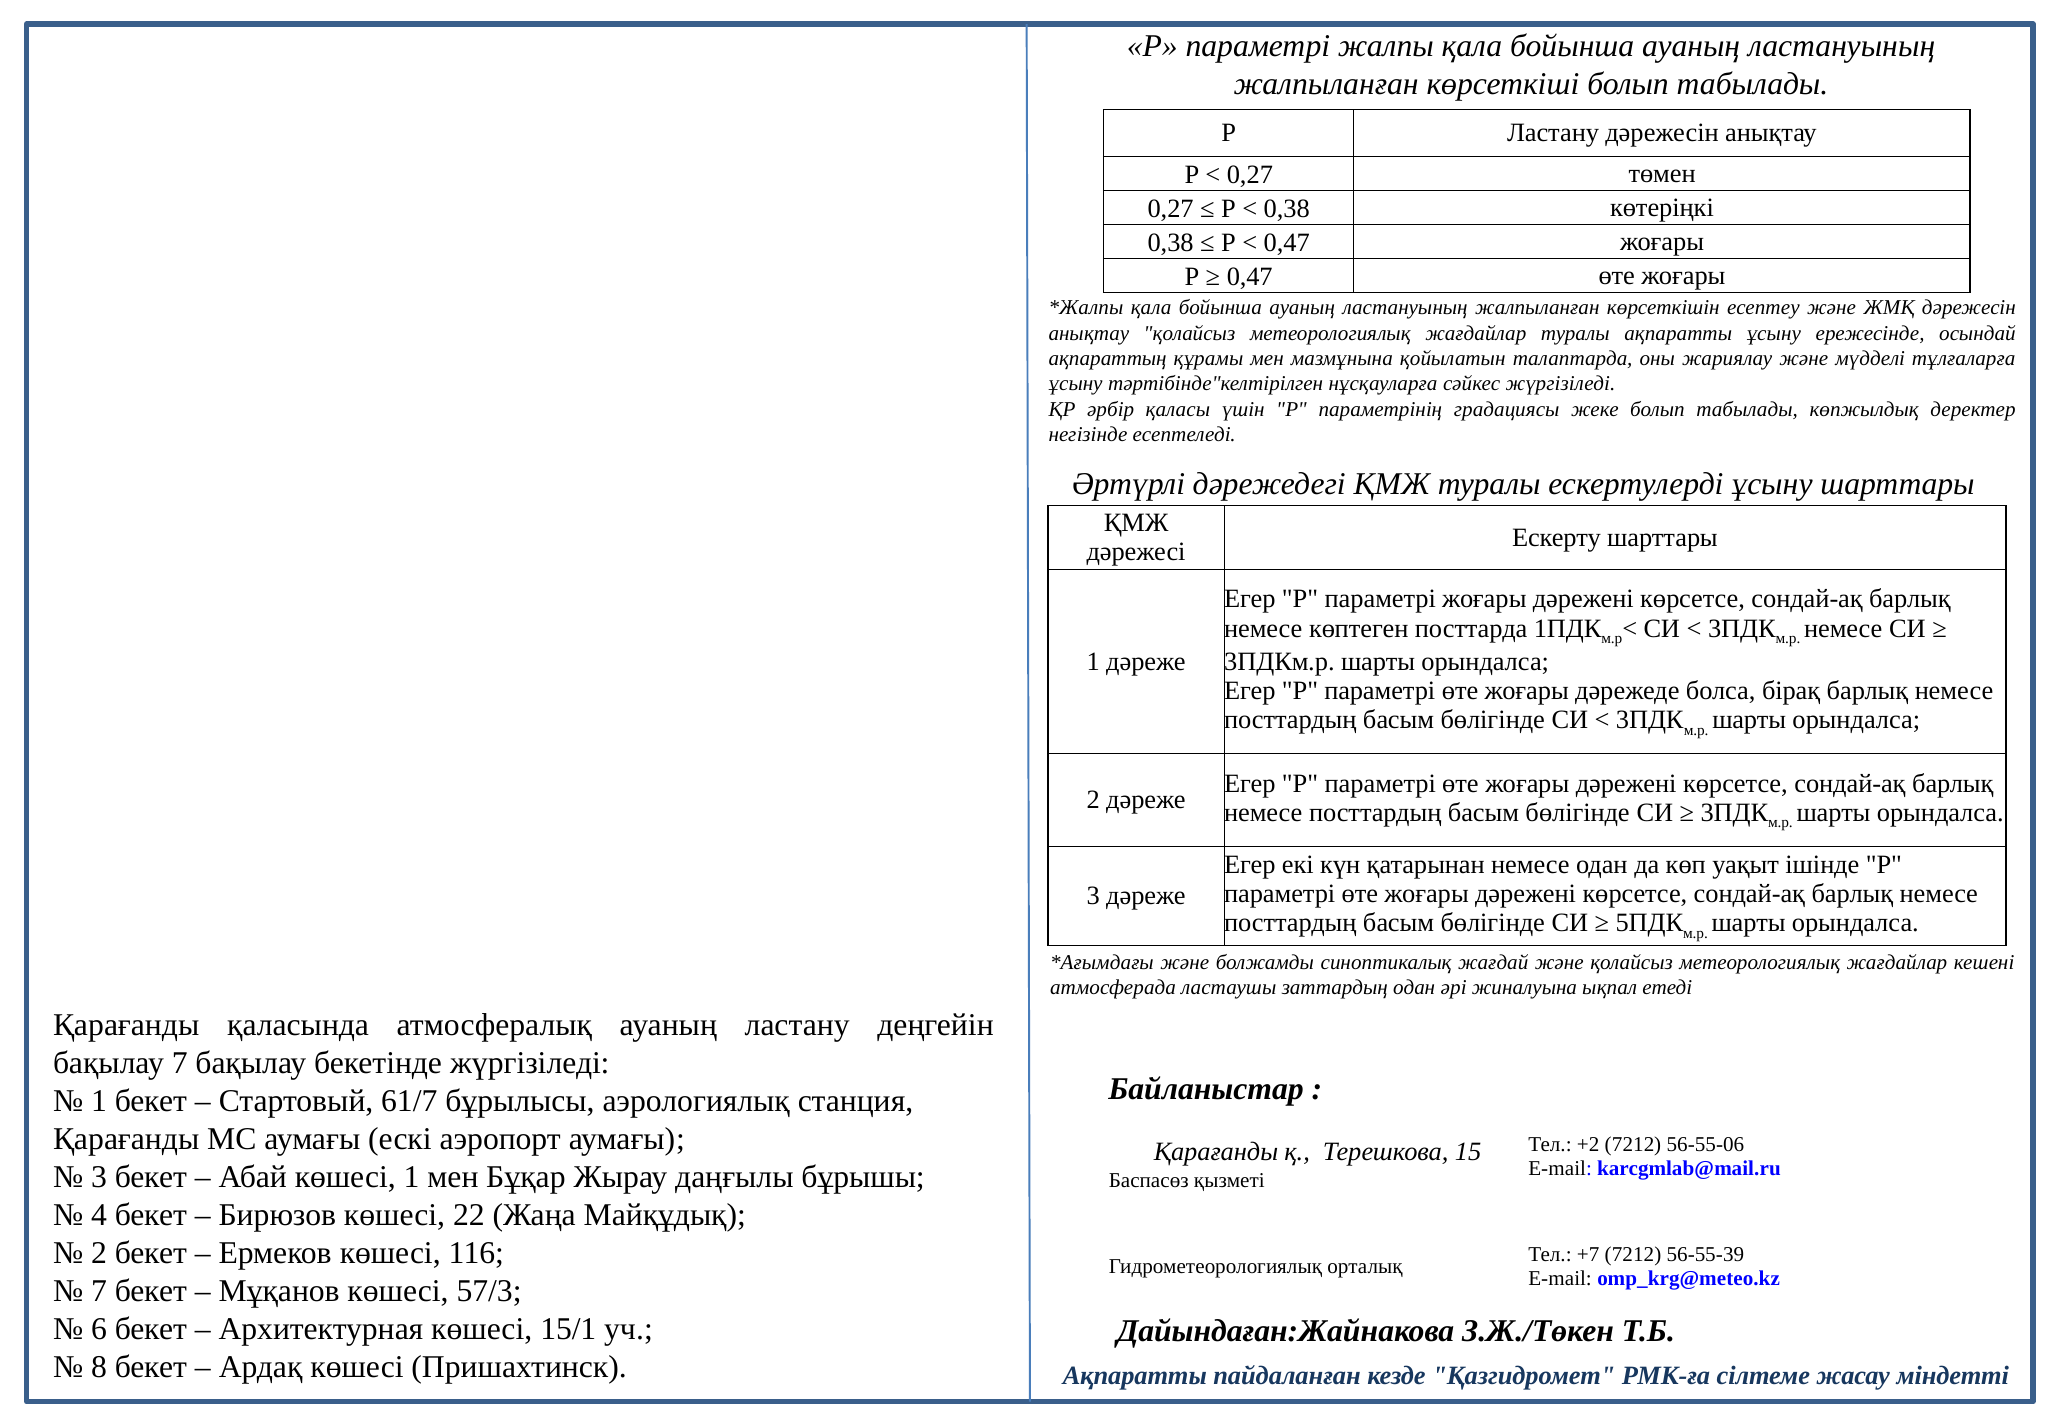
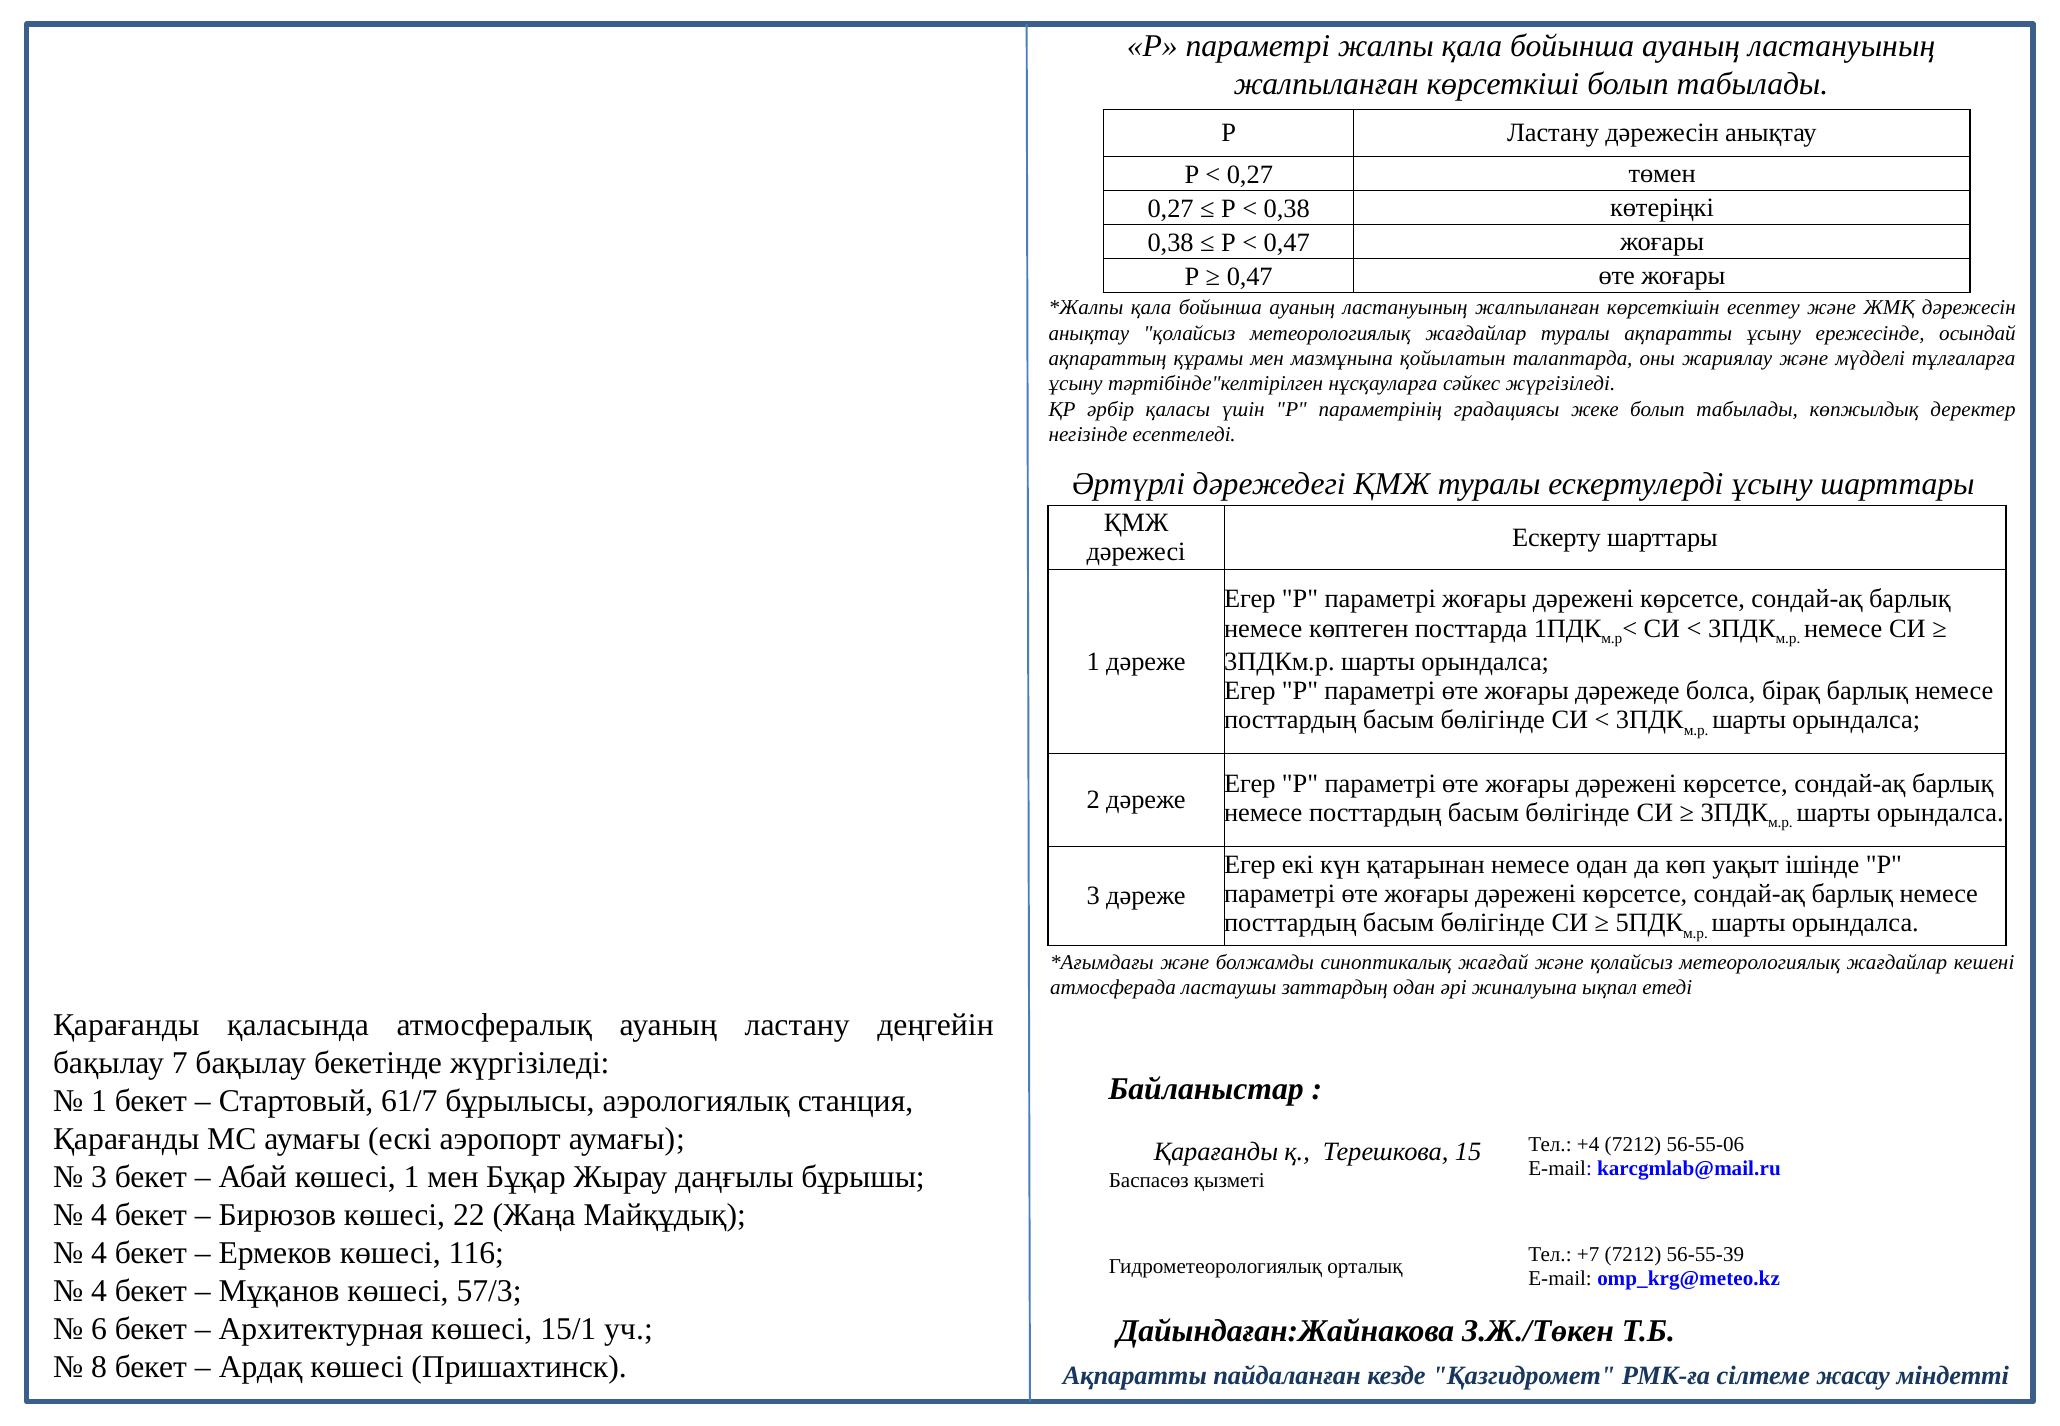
+2: +2 -> +4
2 at (99, 1253): 2 -> 4
7 at (99, 1291): 7 -> 4
